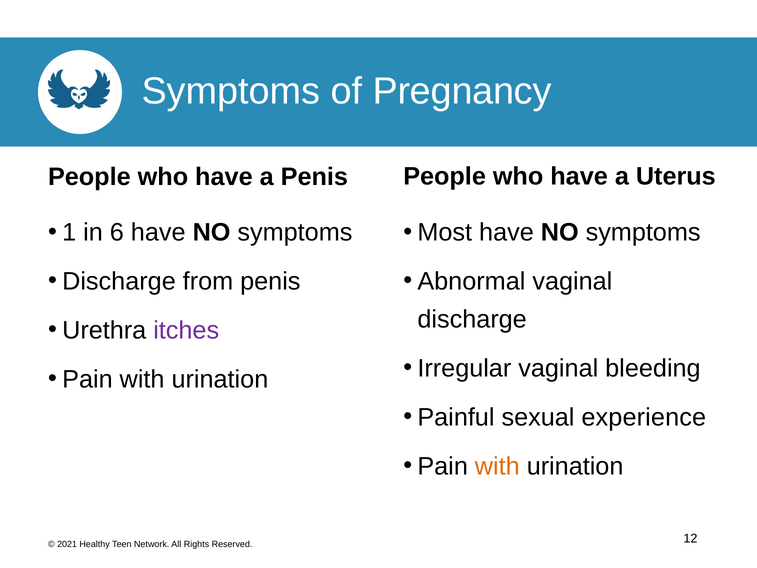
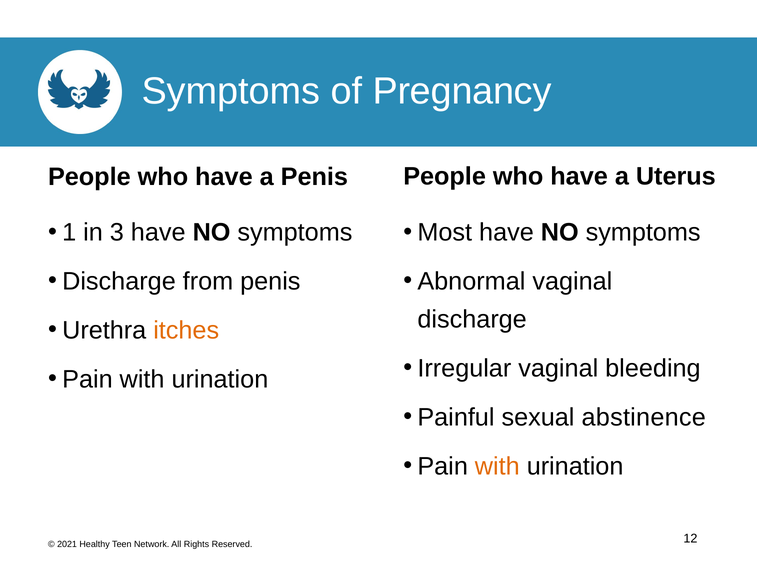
6: 6 -> 3
itches colour: purple -> orange
experience: experience -> abstinence
